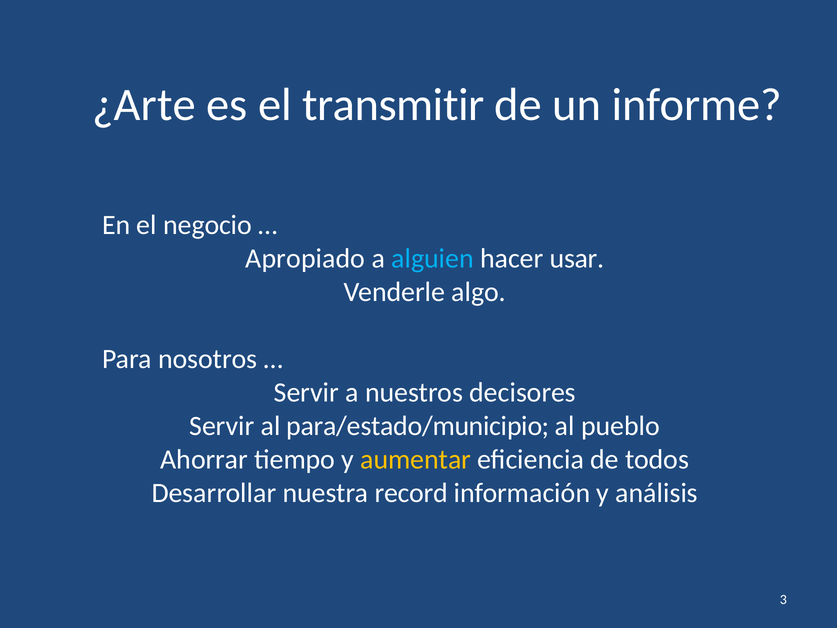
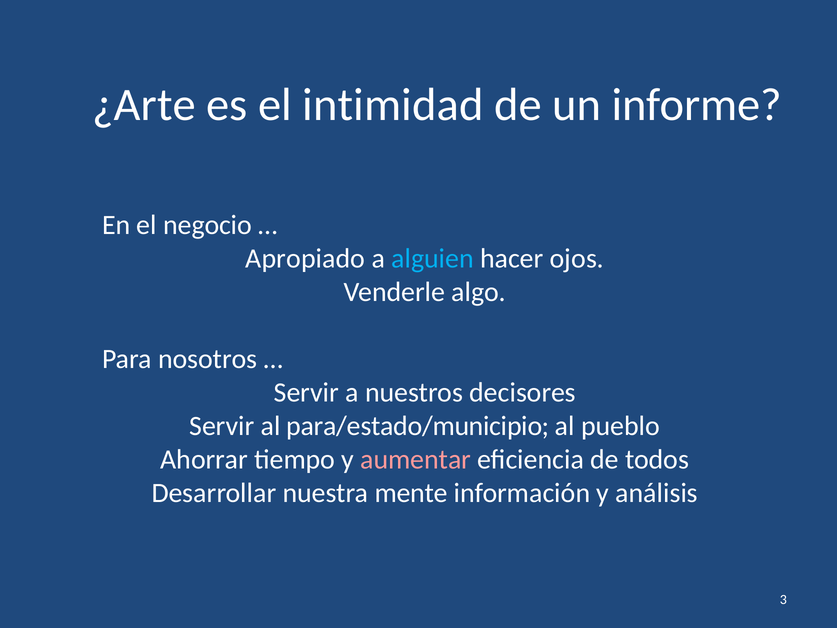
transmitir: transmitir -> intimidad
usar: usar -> ojos
aumentar colour: yellow -> pink
record: record -> mente
